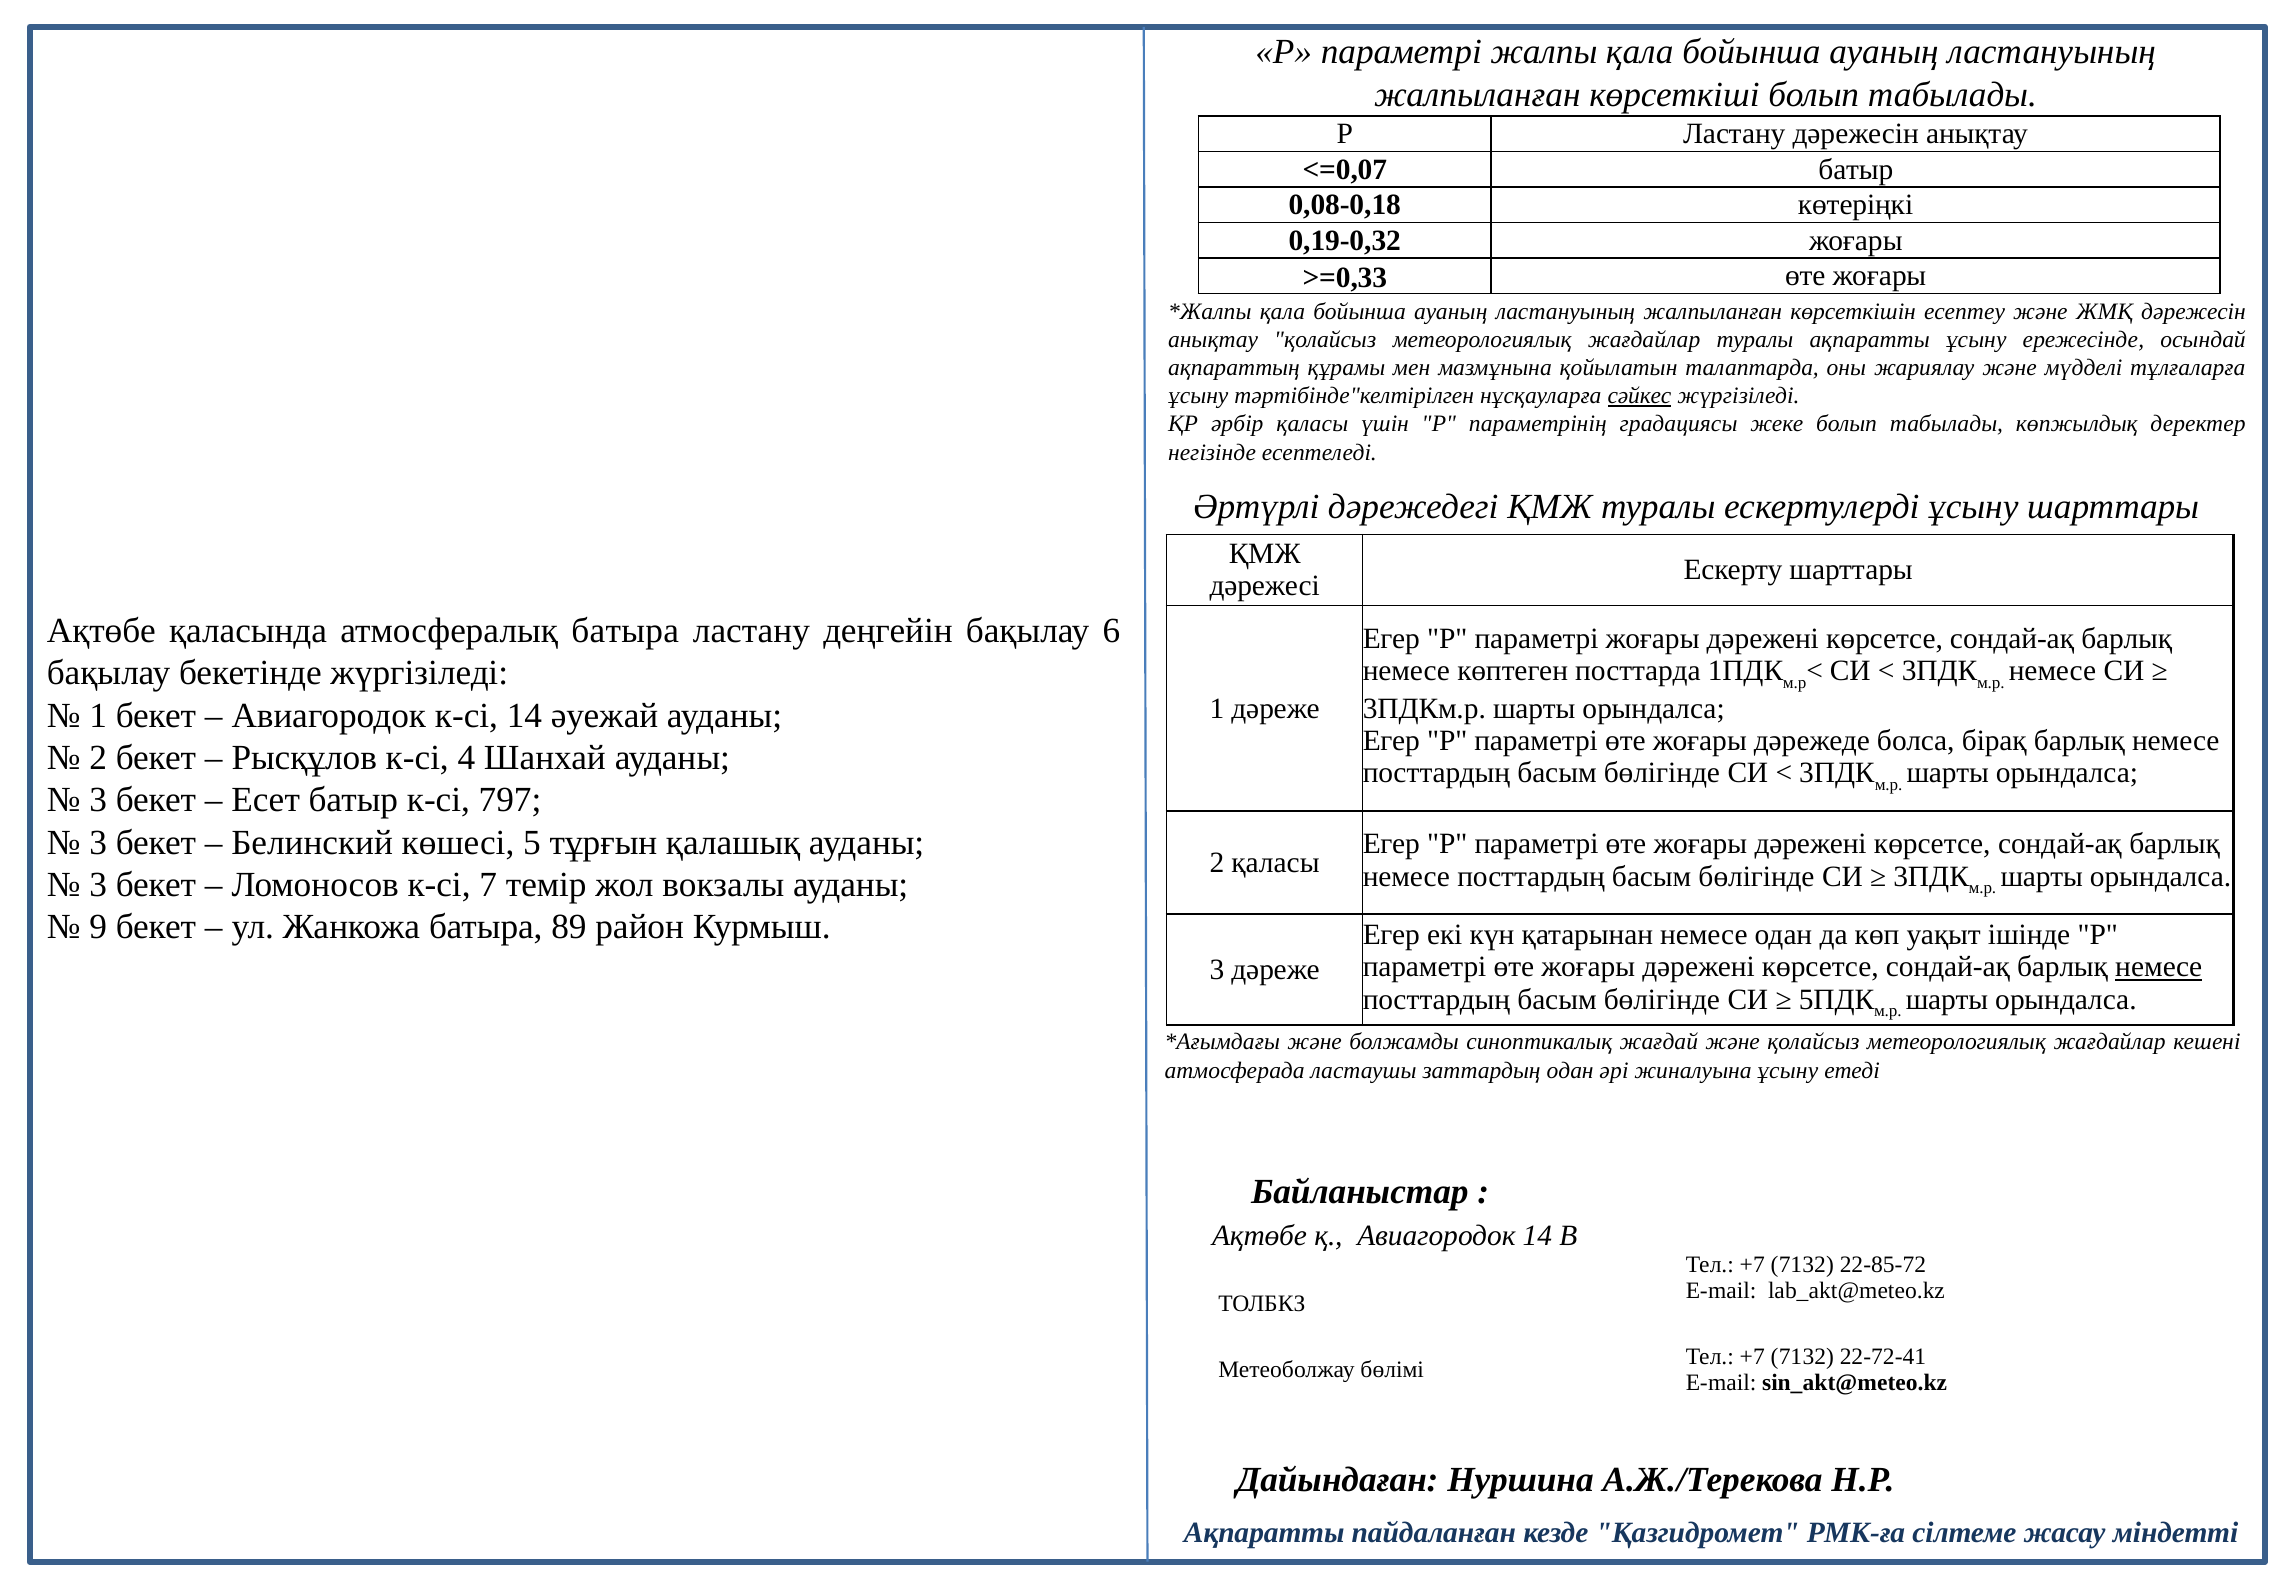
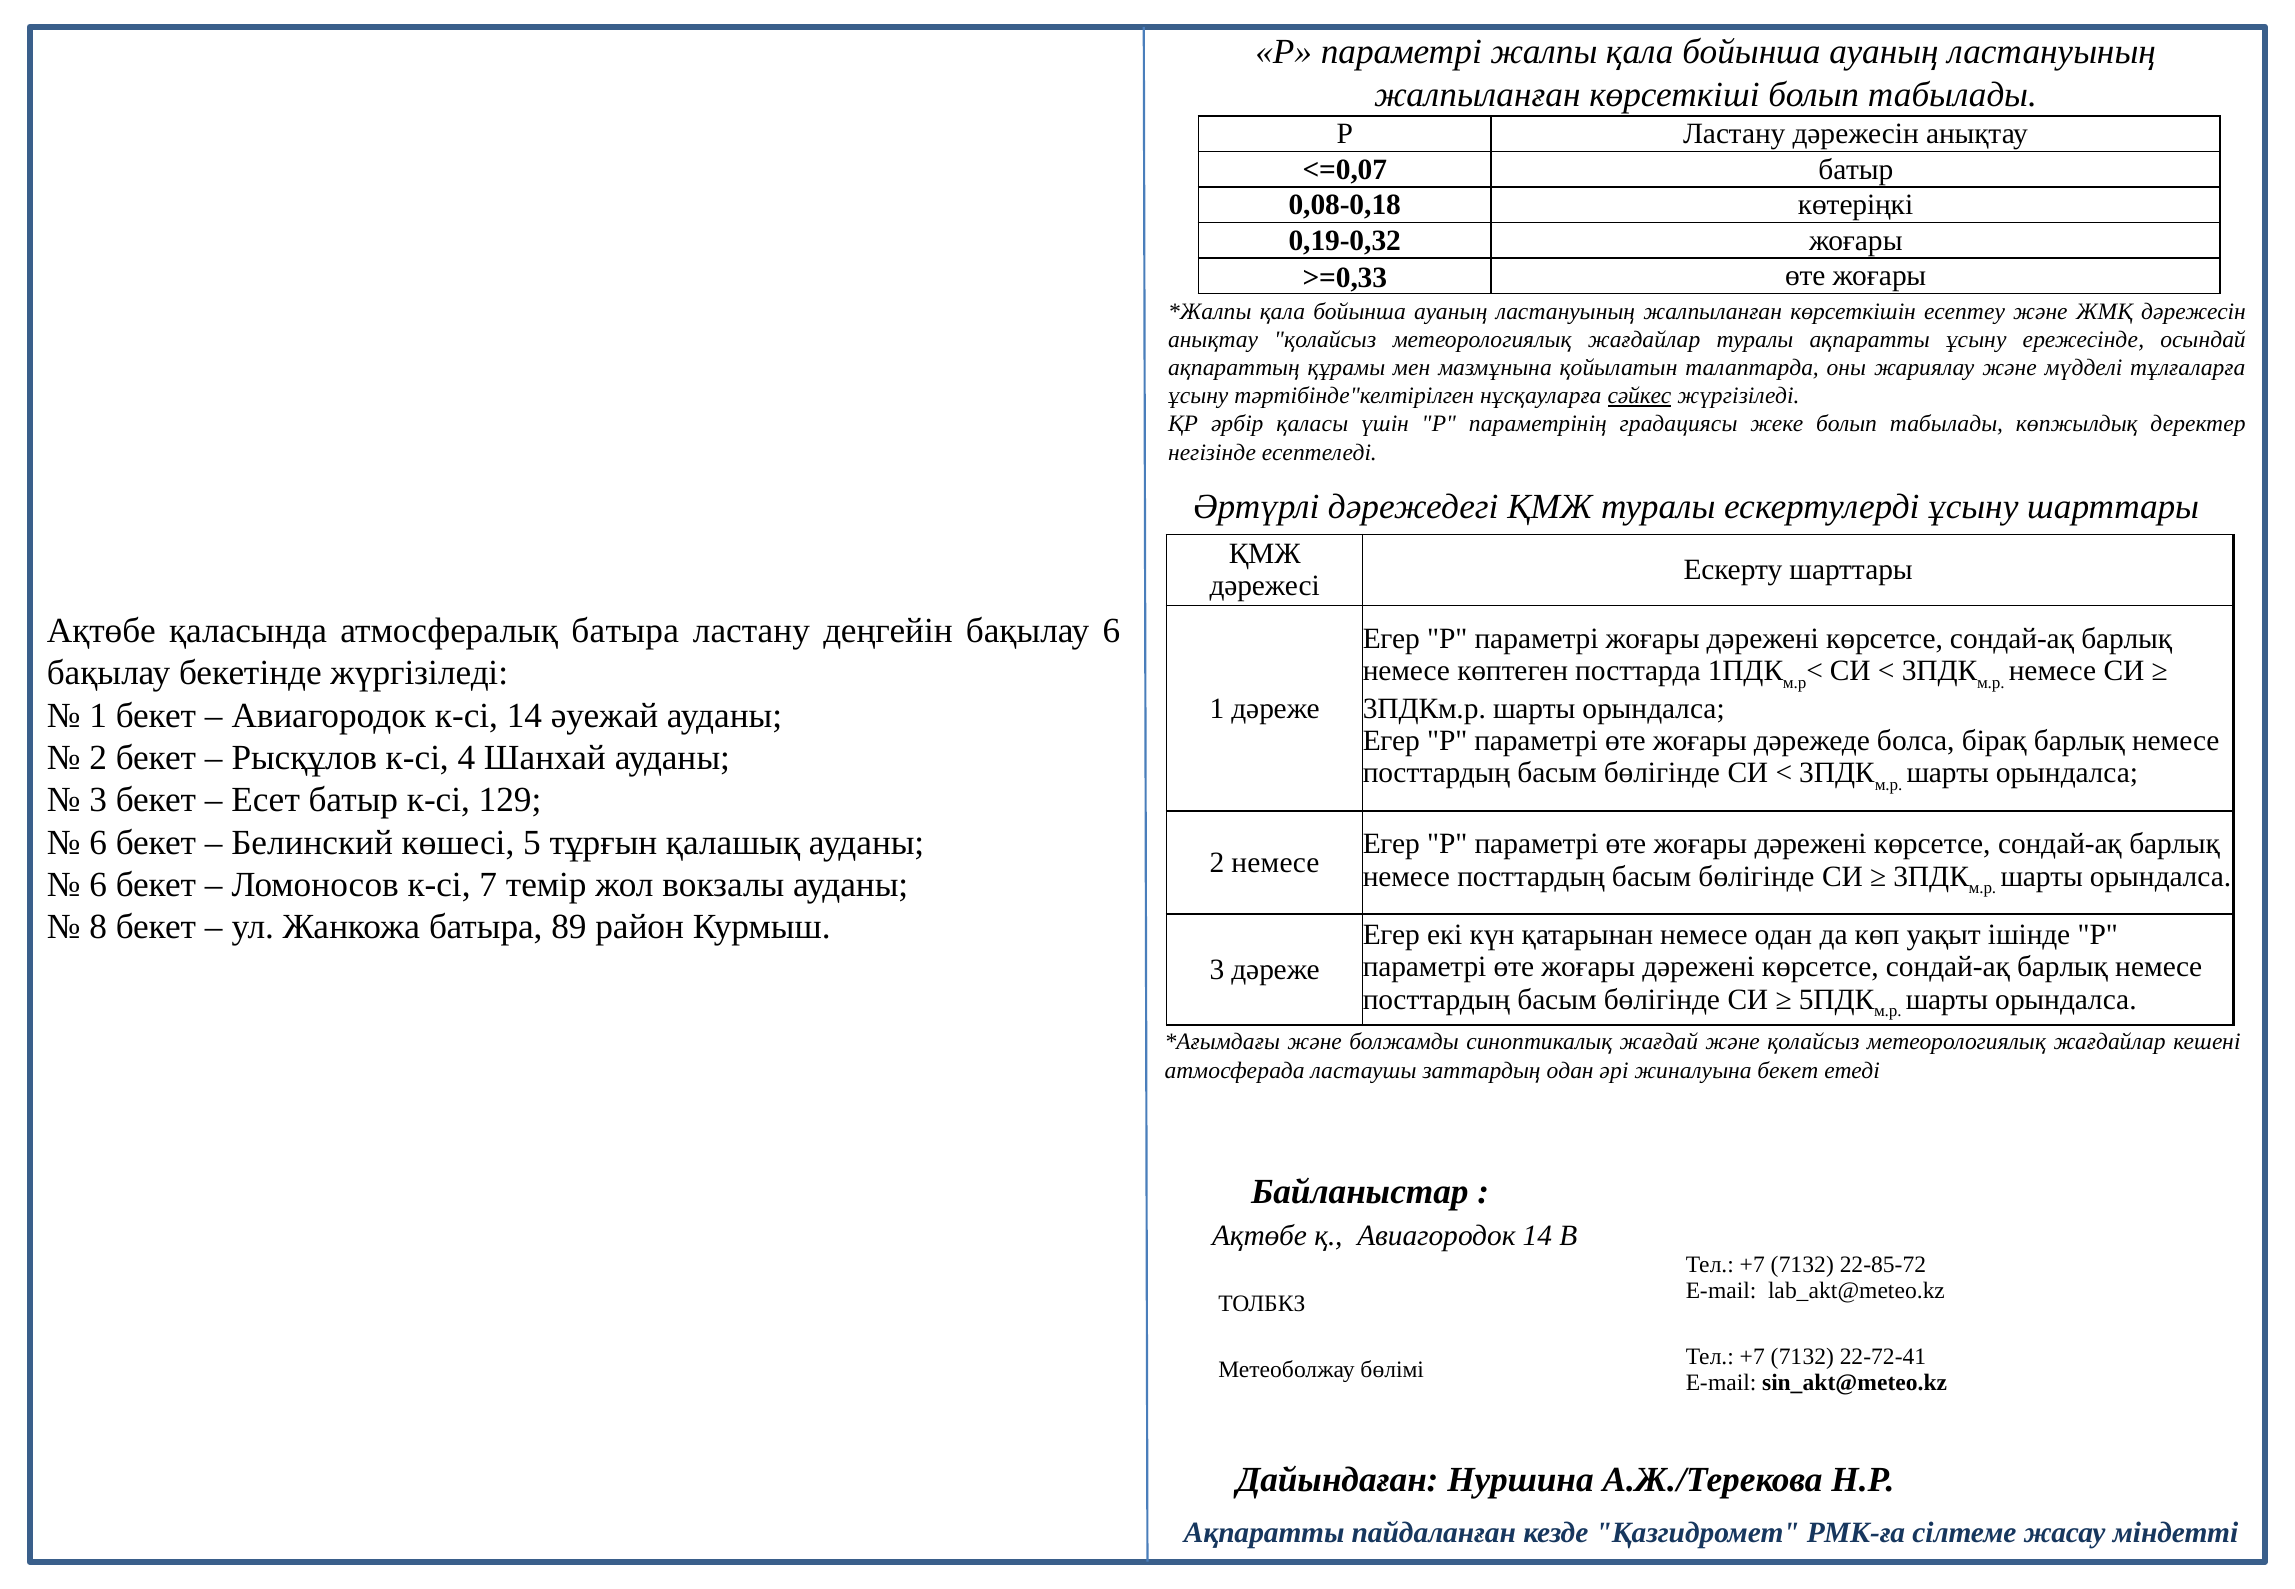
797: 797 -> 129
3 at (98, 842): 3 -> 6
2 қаласы: қаласы -> немесе
3 at (98, 885): 3 -> 6
9: 9 -> 8
немесе at (2159, 967) underline: present -> none
жиналуына ұсыну: ұсыну -> бекет
